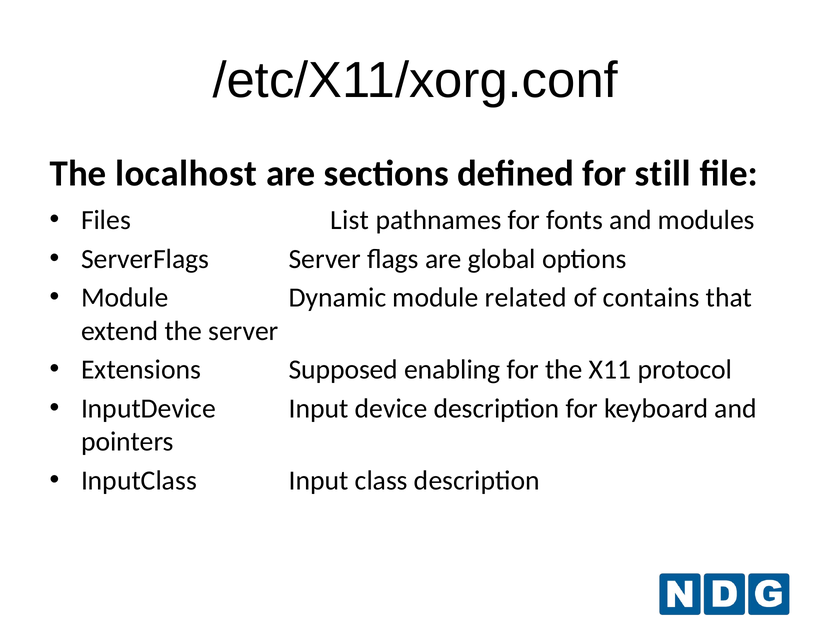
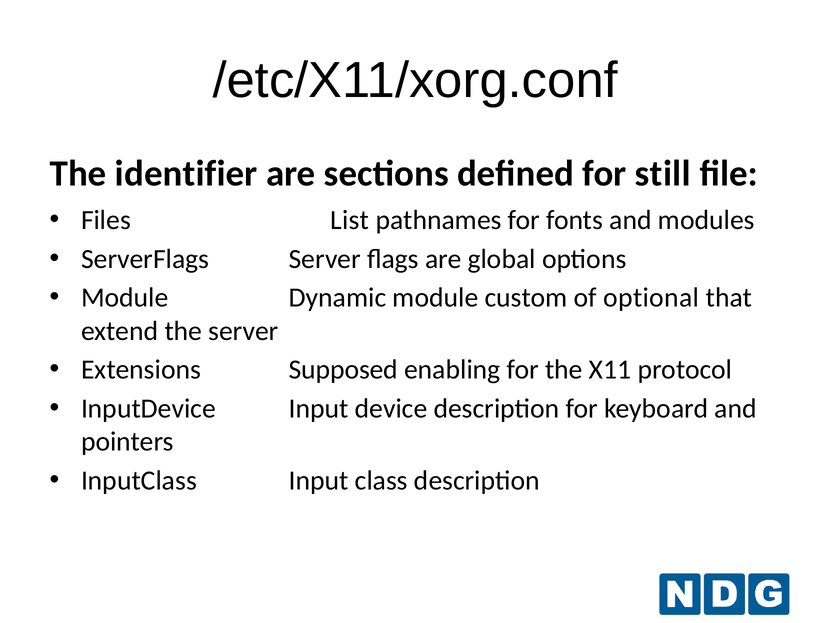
localhost: localhost -> identifier
related: related -> custom
contains: contains -> optional
